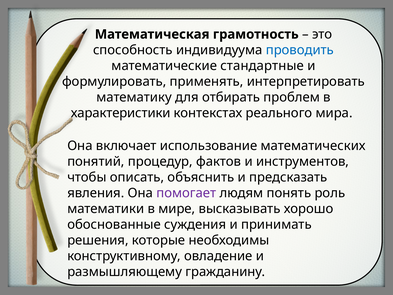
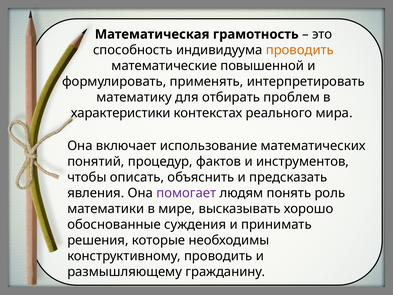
проводить at (300, 50) colour: blue -> orange
стандартные: стандартные -> повышенной
конструктивному овладение: овладение -> проводить
